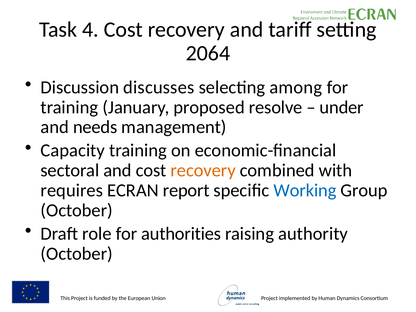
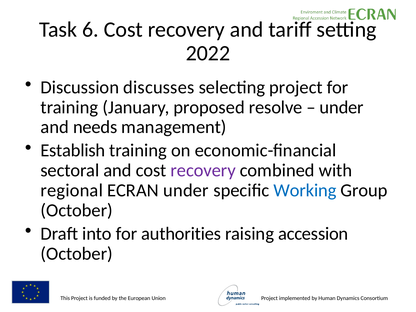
4: 4 -> 6
2064: 2064 -> 2022
selecting among: among -> project
Capacity: Capacity -> Establish
recovery at (203, 171) colour: orange -> purple
requires: requires -> regional
ECRAN report: report -> under
role: role -> into
authority: authority -> accession
